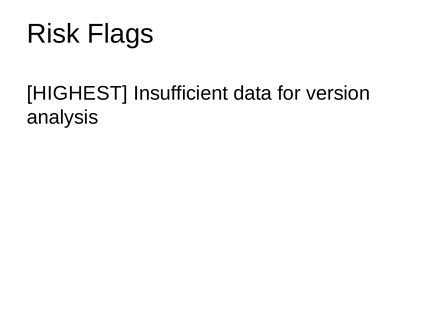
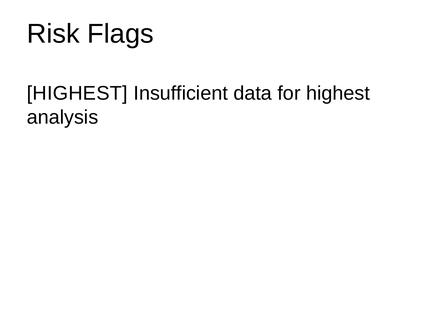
for version: version -> highest
